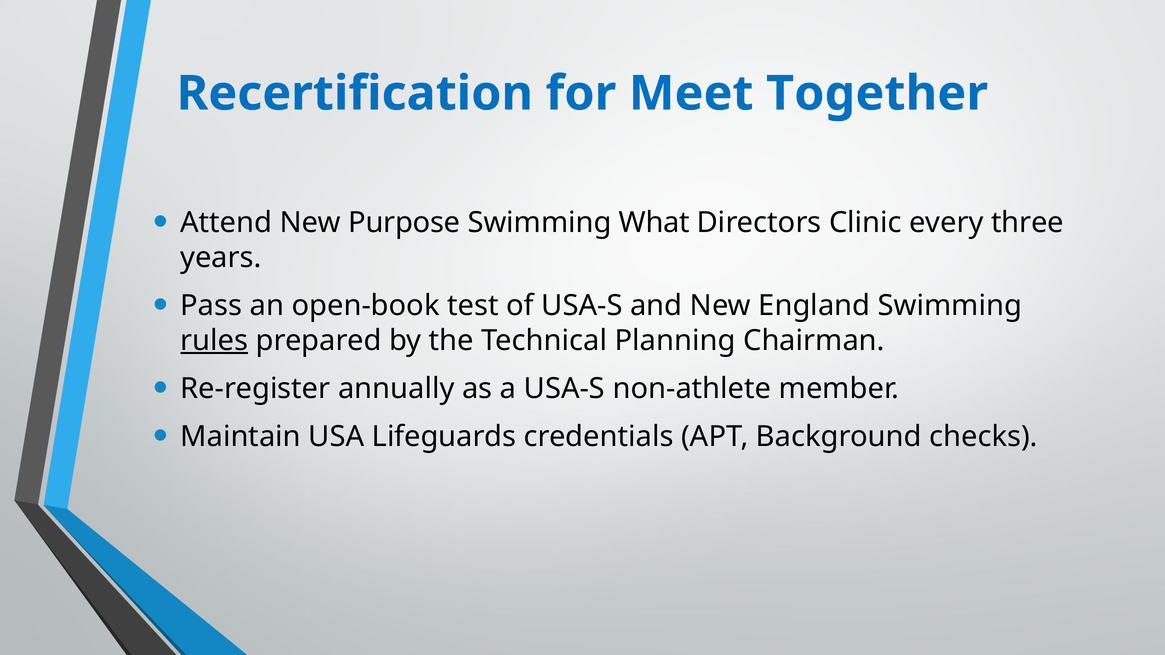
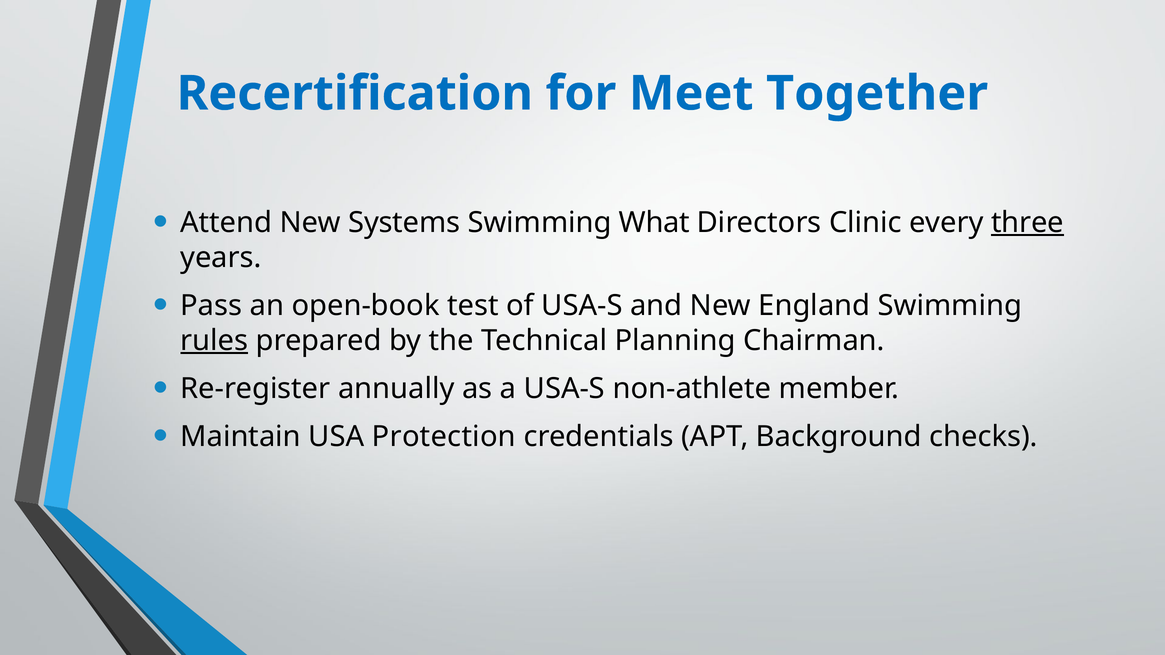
Purpose: Purpose -> Systems
three underline: none -> present
Lifeguards: Lifeguards -> Protection
